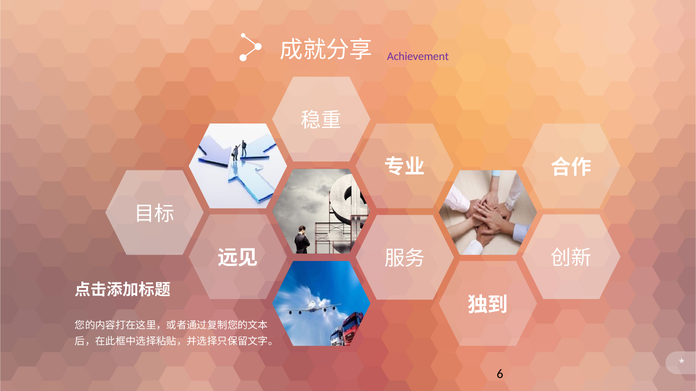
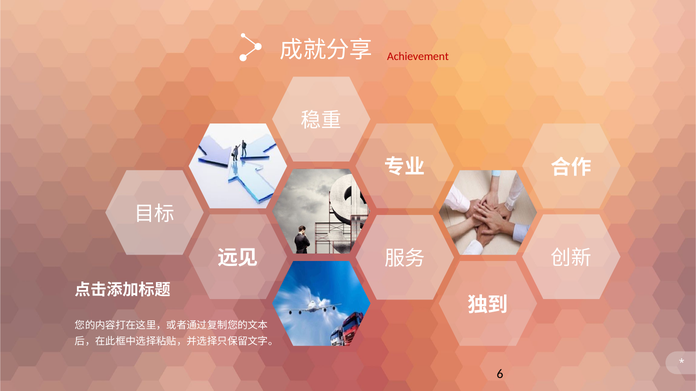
Achievement colour: purple -> red
